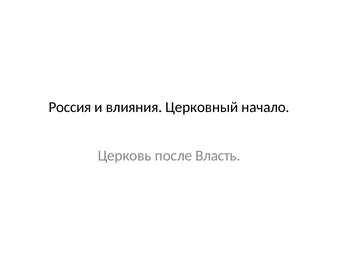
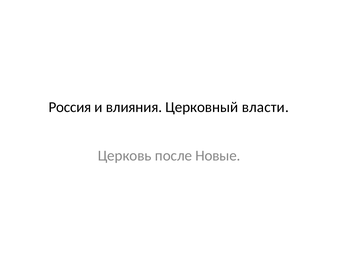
начало: начало -> власти
Власть: Власть -> Новые
